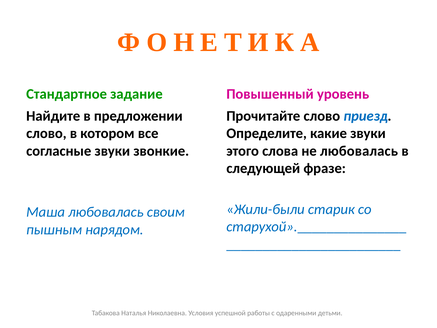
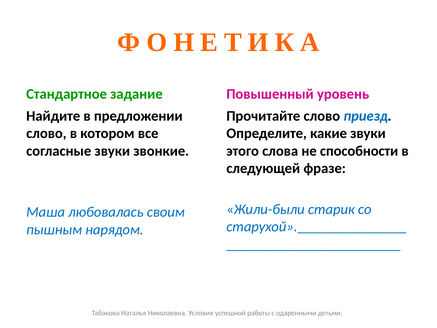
не любовалась: любовалась -> способности
